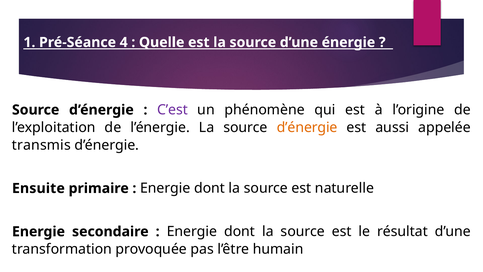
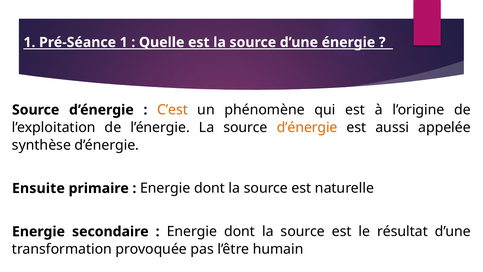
Pré-Séance 4: 4 -> 1
C’est colour: purple -> orange
transmis: transmis -> synthèse
